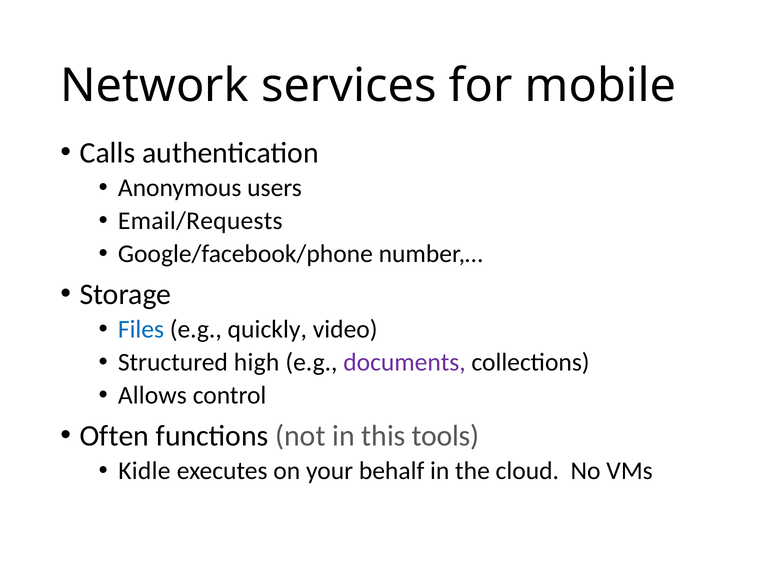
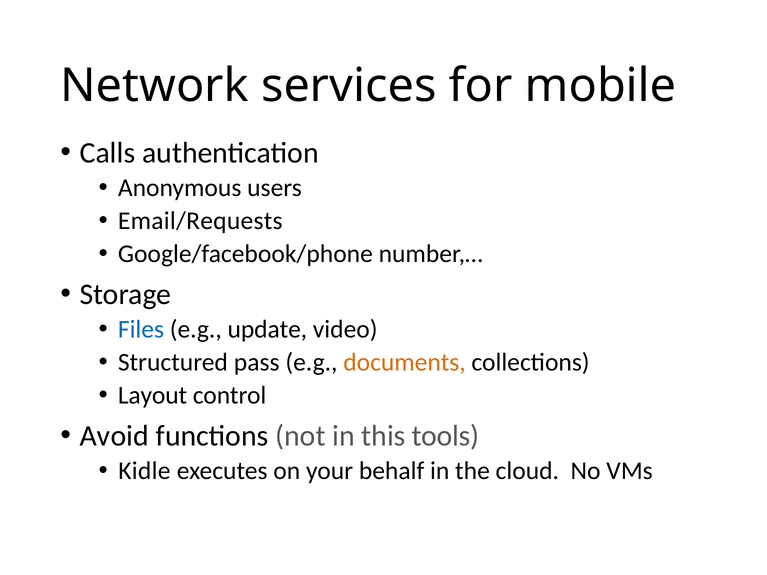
quickly: quickly -> update
high: high -> pass
documents colour: purple -> orange
Allows: Allows -> Layout
Often: Often -> Avoid
